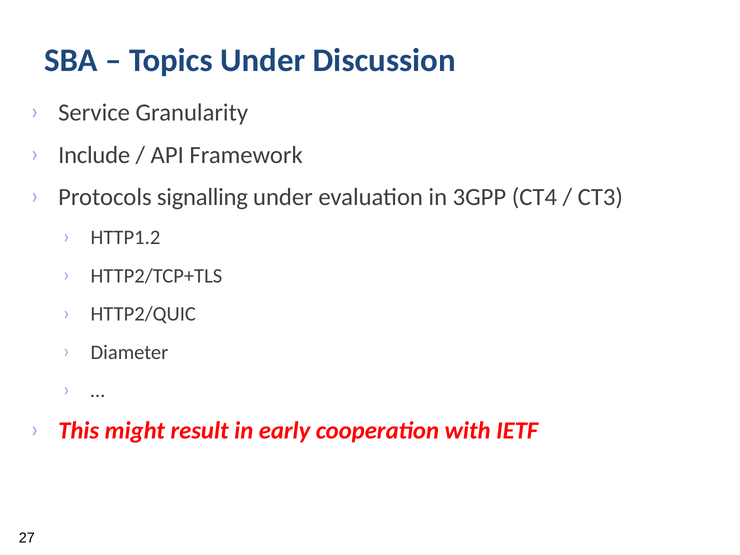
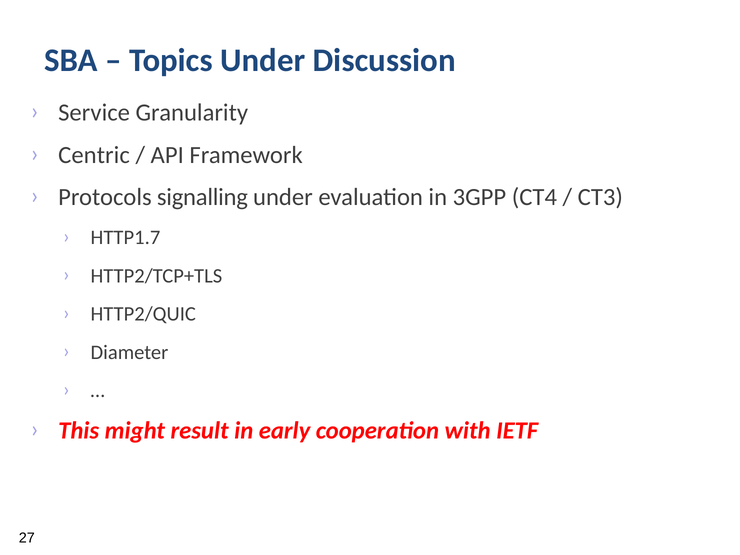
Include: Include -> Centric
HTTP1.2: HTTP1.2 -> HTTP1.7
